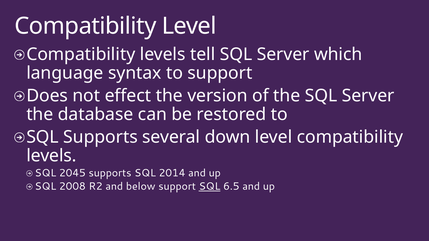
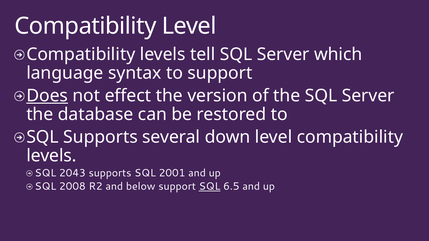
Does underline: none -> present
2045: 2045 -> 2043
2014: 2014 -> 2001
